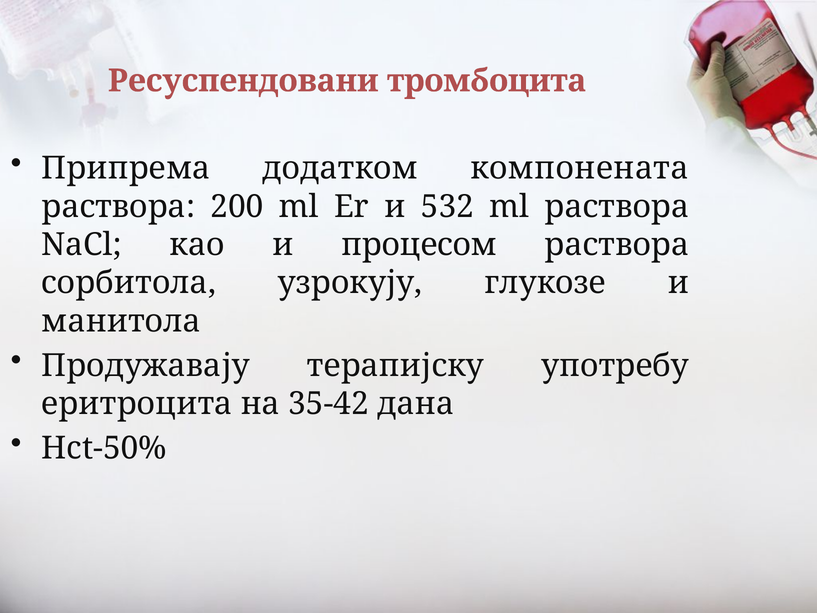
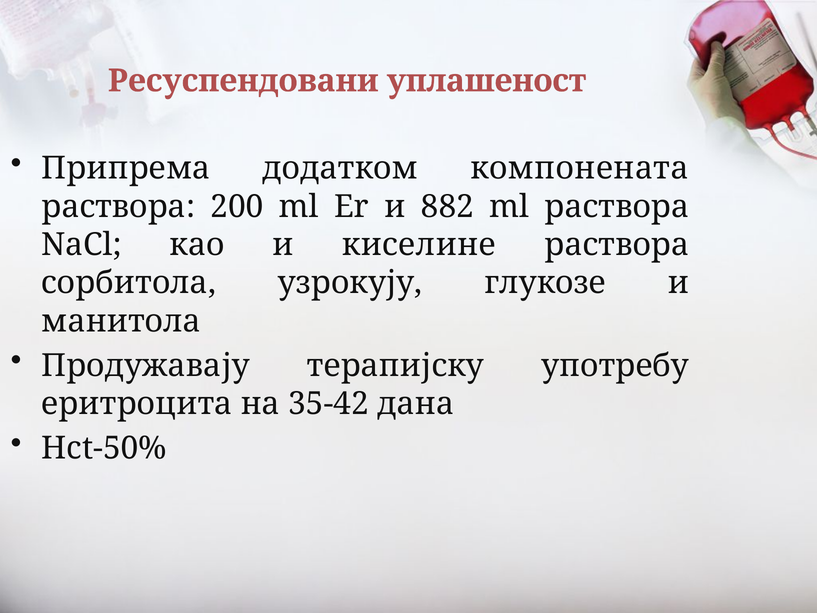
тромбоцита: тромбоцита -> уплашеност
532: 532 -> 882
процесом: процесом -> киселине
